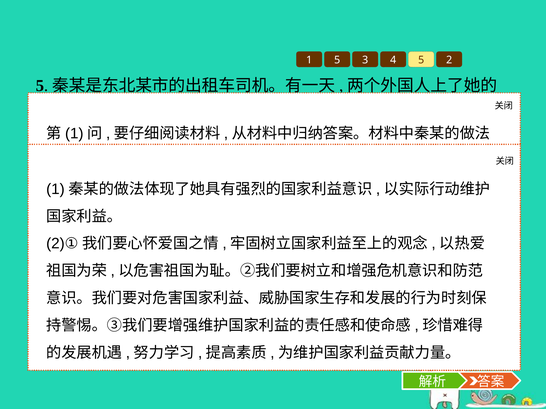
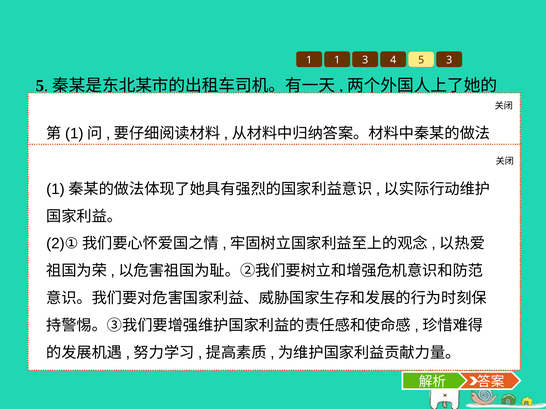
1 5: 5 -> 1
5 2: 2 -> 3
